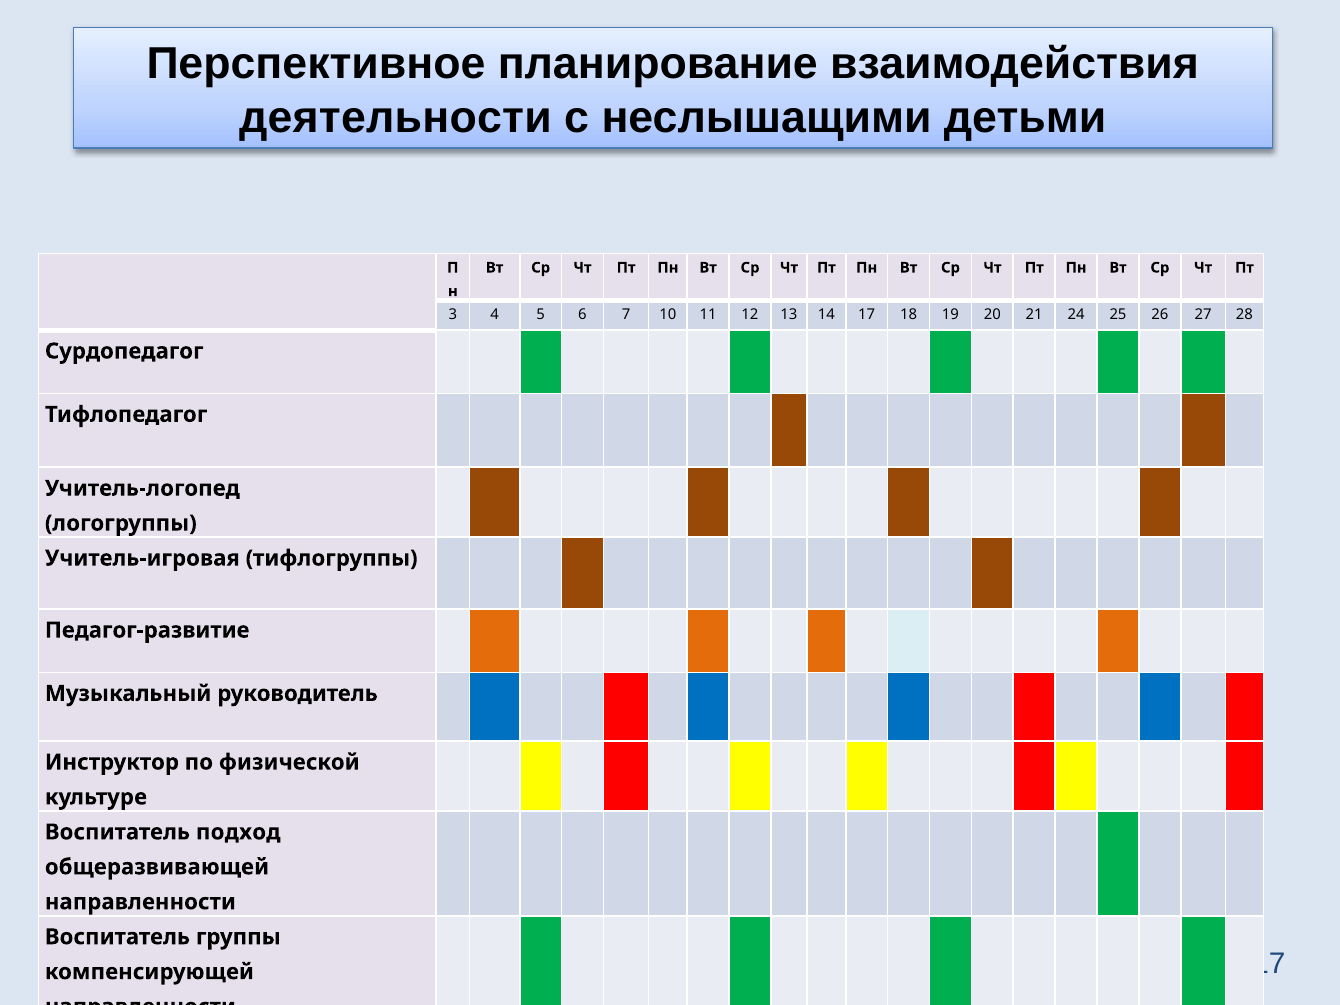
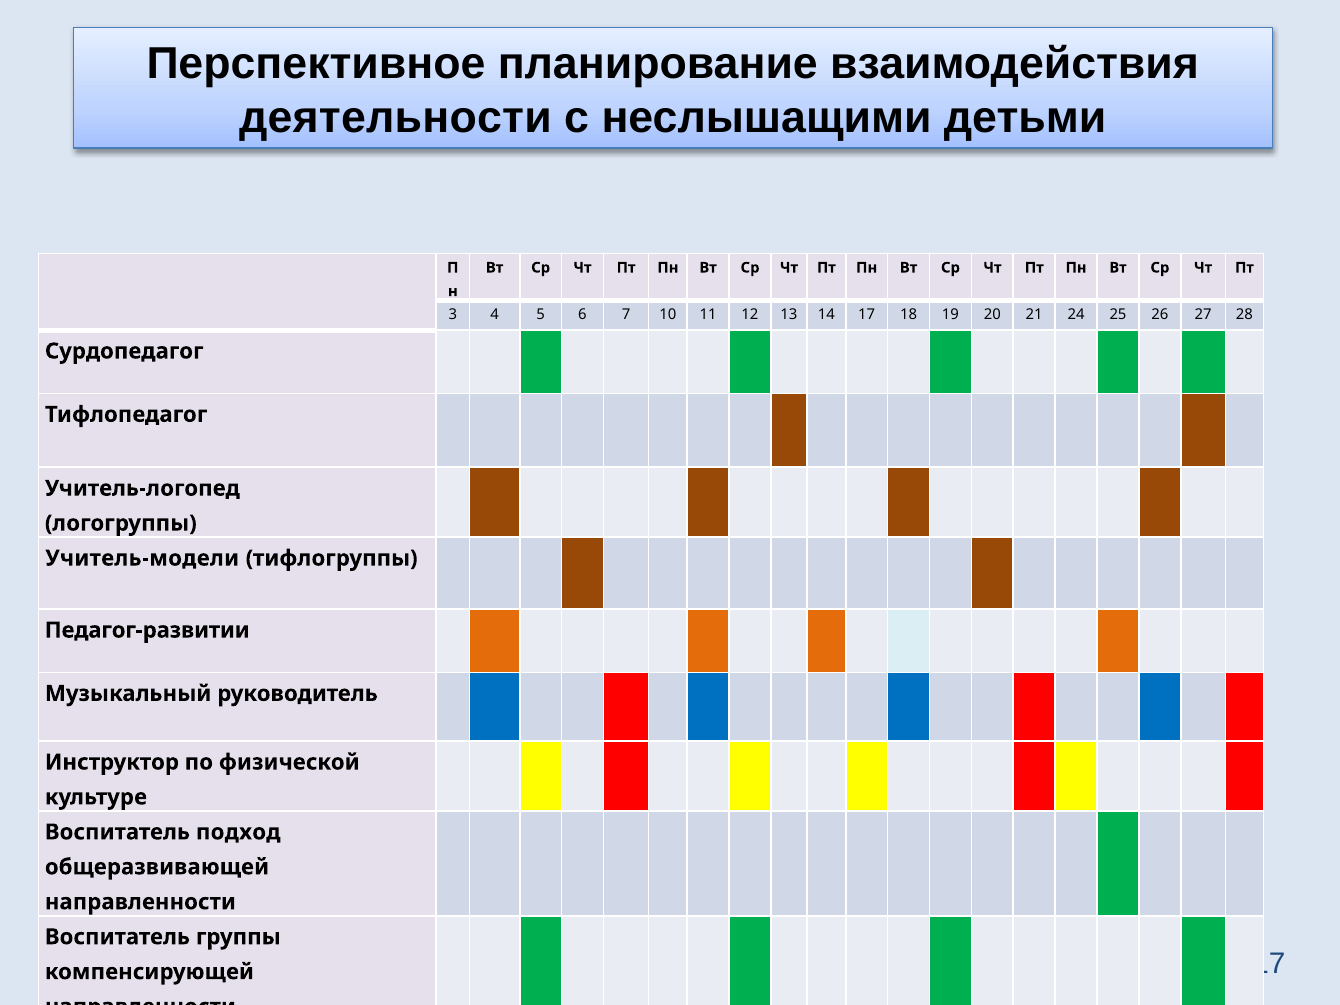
Учитель-игровая: Учитель-игровая -> Учитель-модели
Педагог-развитие: Педагог-развитие -> Педагог-развитии
